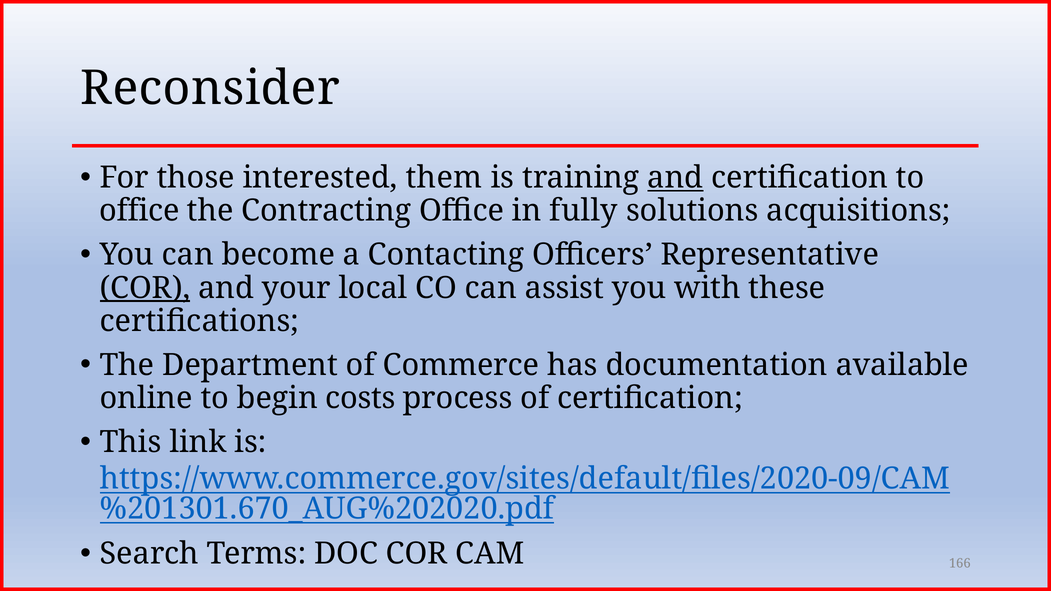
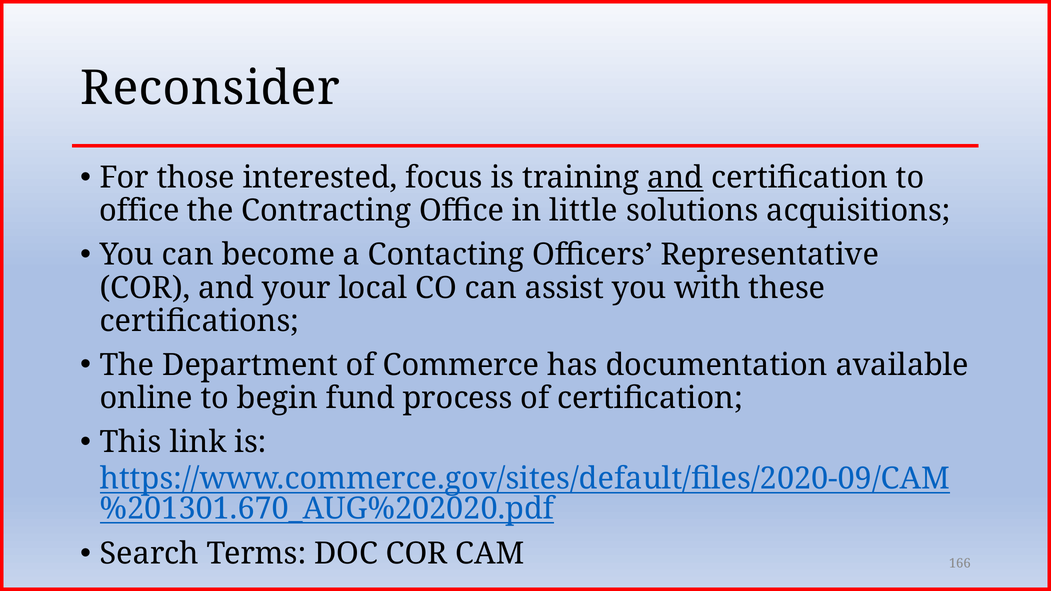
them: them -> focus
fully: fully -> little
COR at (145, 288) underline: present -> none
costs: costs -> fund
